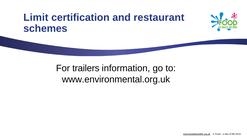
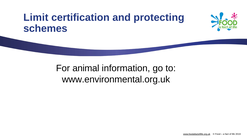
restaurant: restaurant -> protecting
trailers: trailers -> animal
